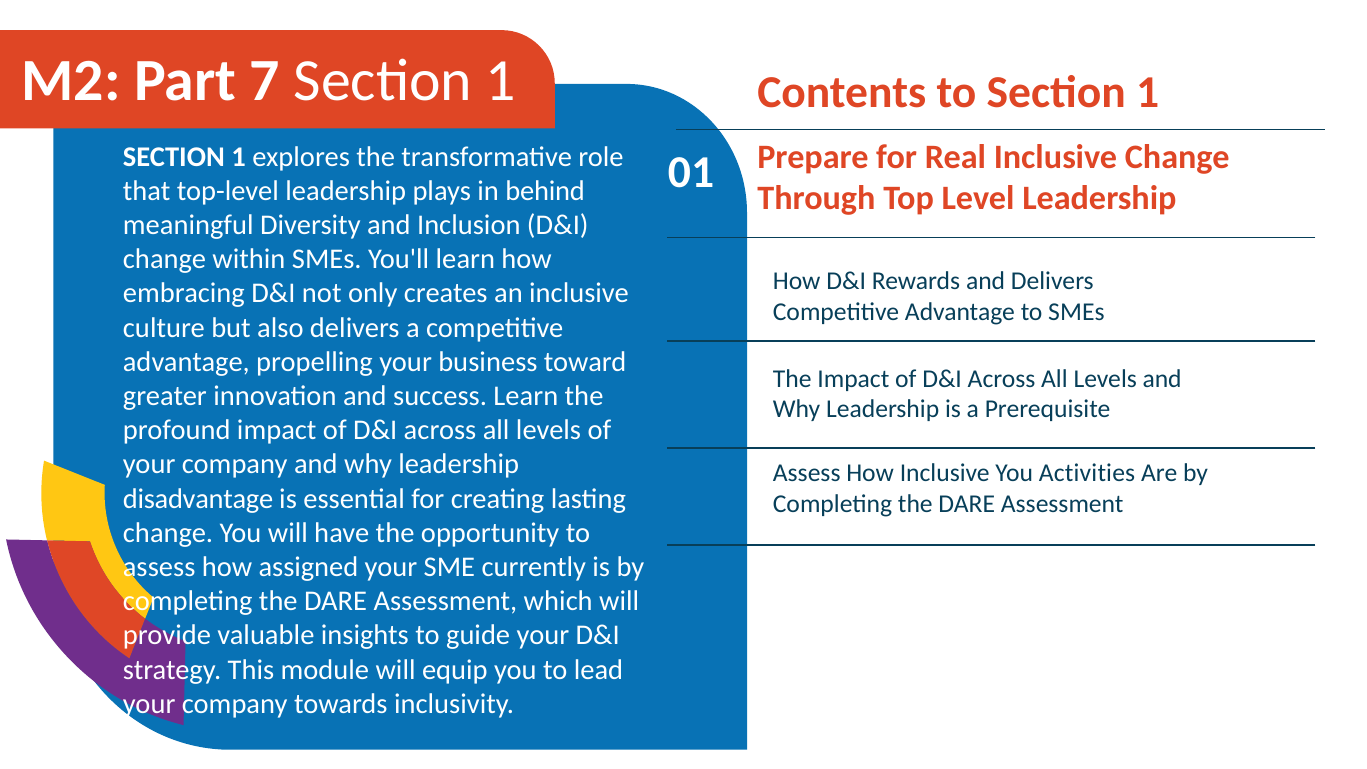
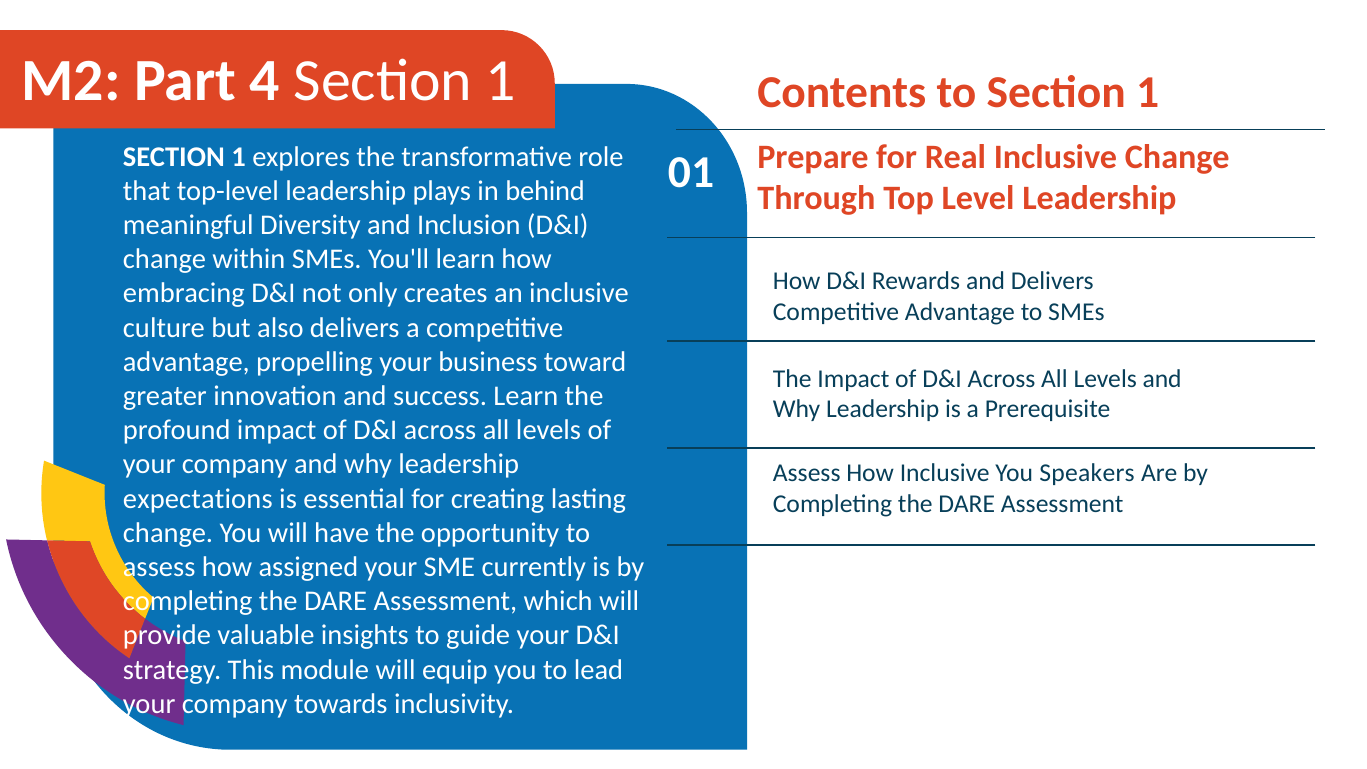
7: 7 -> 4
Activities: Activities -> Speakers
disadvantage: disadvantage -> expectations
